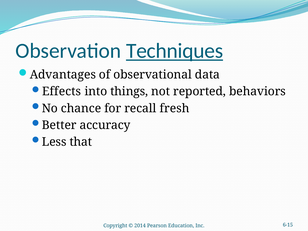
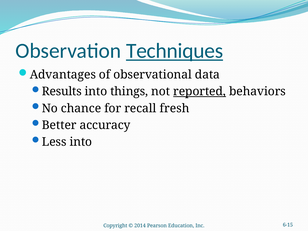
Effects: Effects -> Results
reported underline: none -> present
Less that: that -> into
